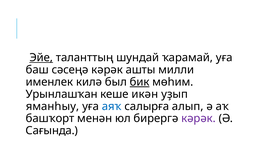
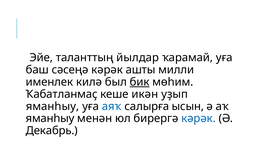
Эйе underline: present -> none
шундай: шундай -> йылдар
Урынлашҡан: Урынлашҡан -> Ҡабатланмаҫ
алып: алып -> ысын
башҡорт at (50, 118): башҡорт -> яманһыу
кәрәк at (198, 118) colour: purple -> blue
Сағында: Сағында -> Декабрь
